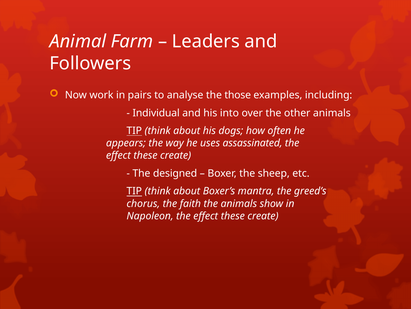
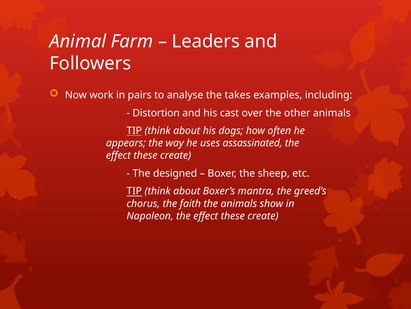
those: those -> takes
Individual: Individual -> Distortion
into: into -> cast
